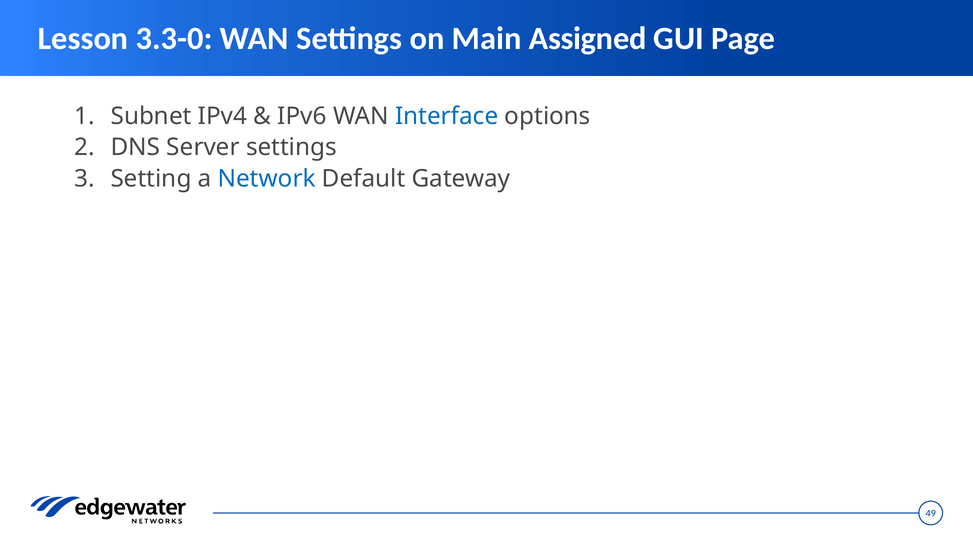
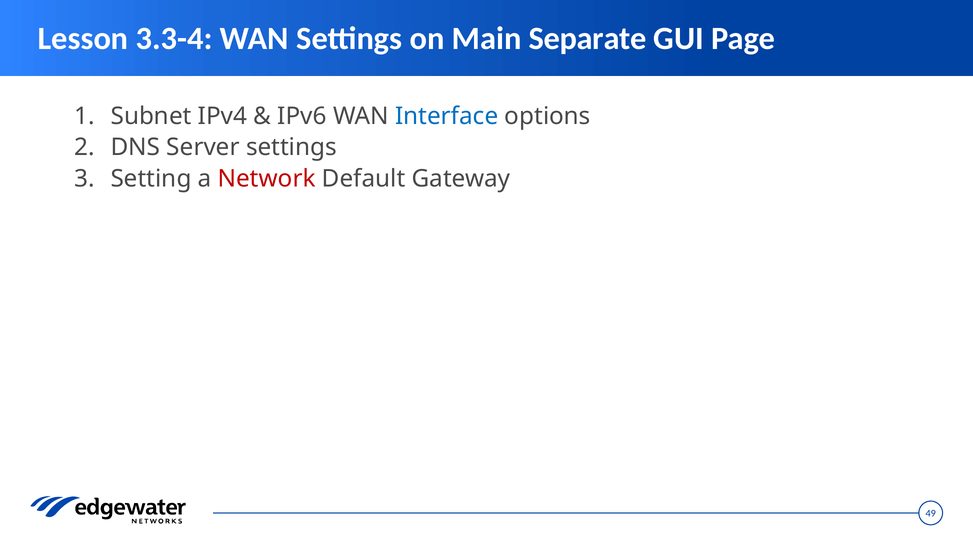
3.3-0: 3.3-0 -> 3.3-4
Assigned: Assigned -> Separate
Network colour: blue -> red
